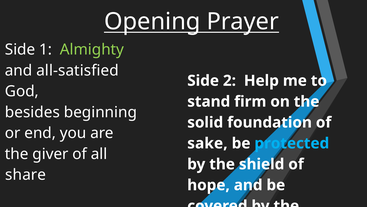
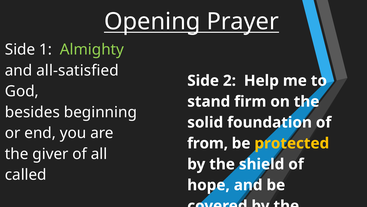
sake: sake -> from
protected colour: light blue -> yellow
share: share -> called
